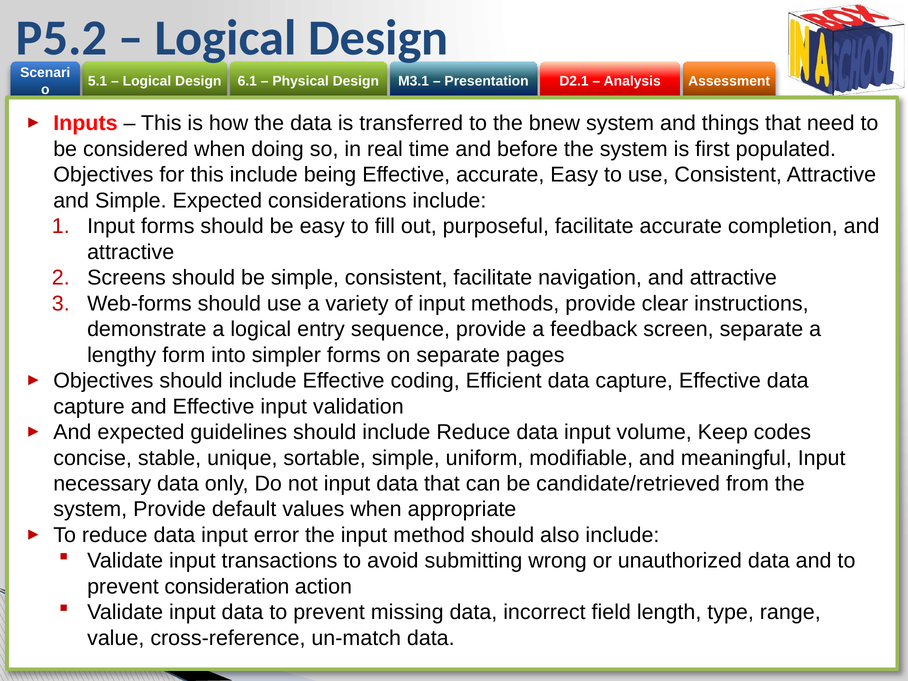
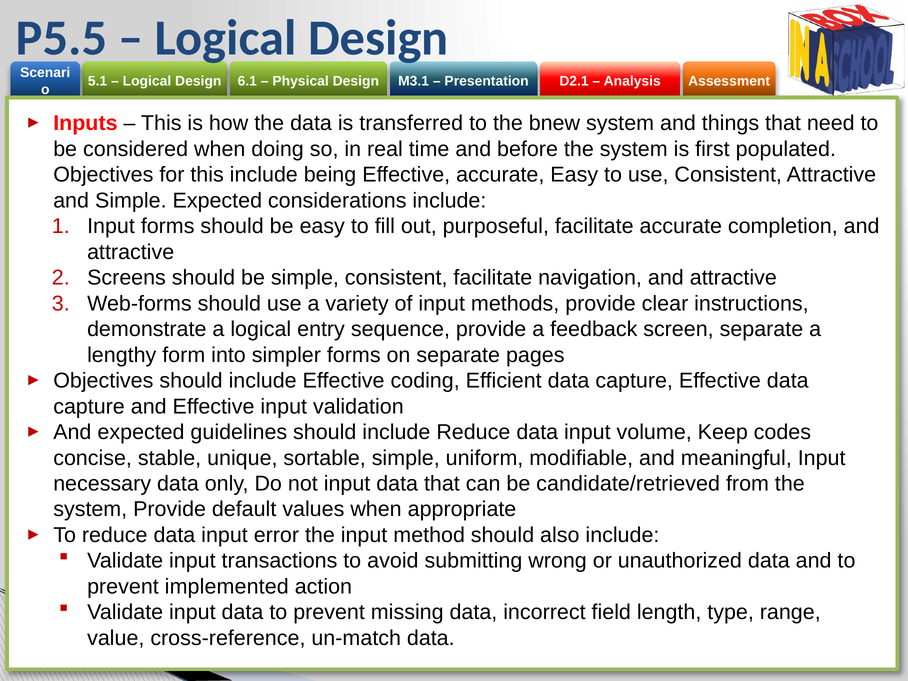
P5.2: P5.2 -> P5.5
consideration: consideration -> implemented
